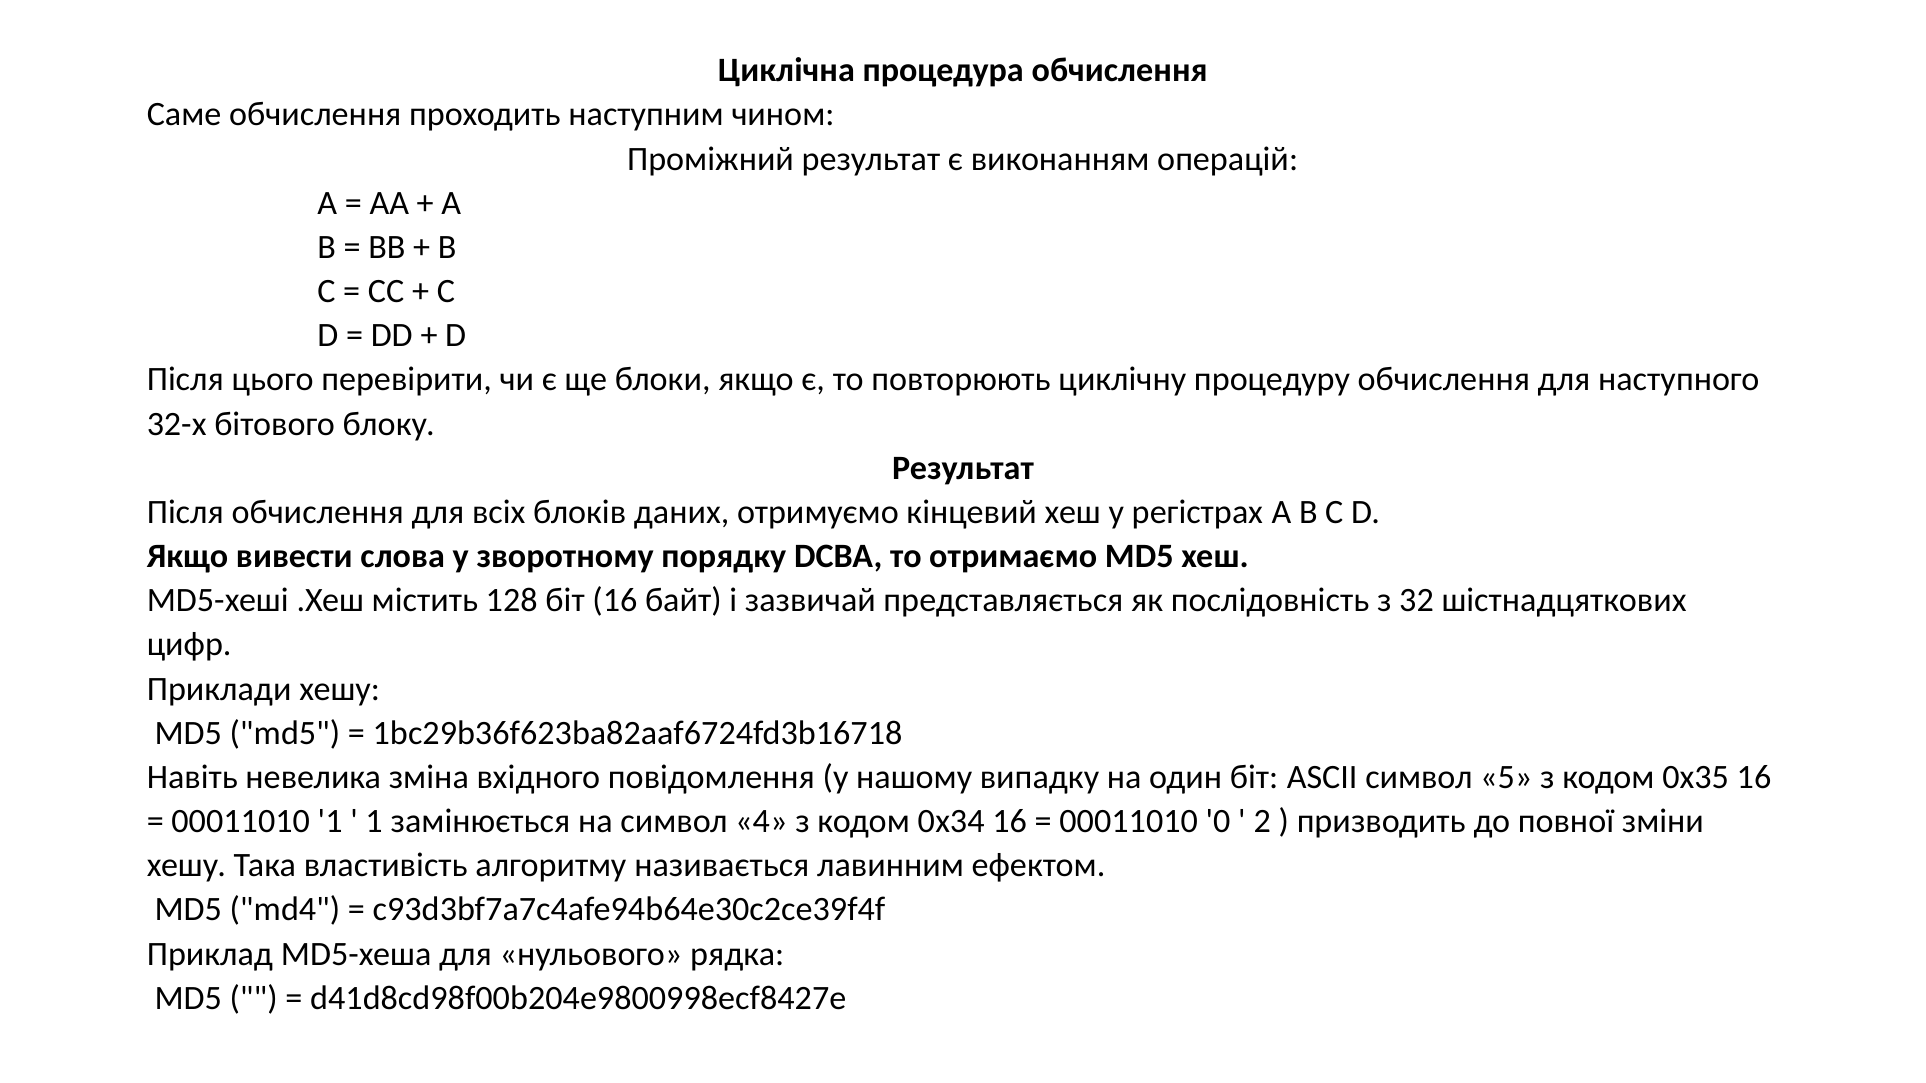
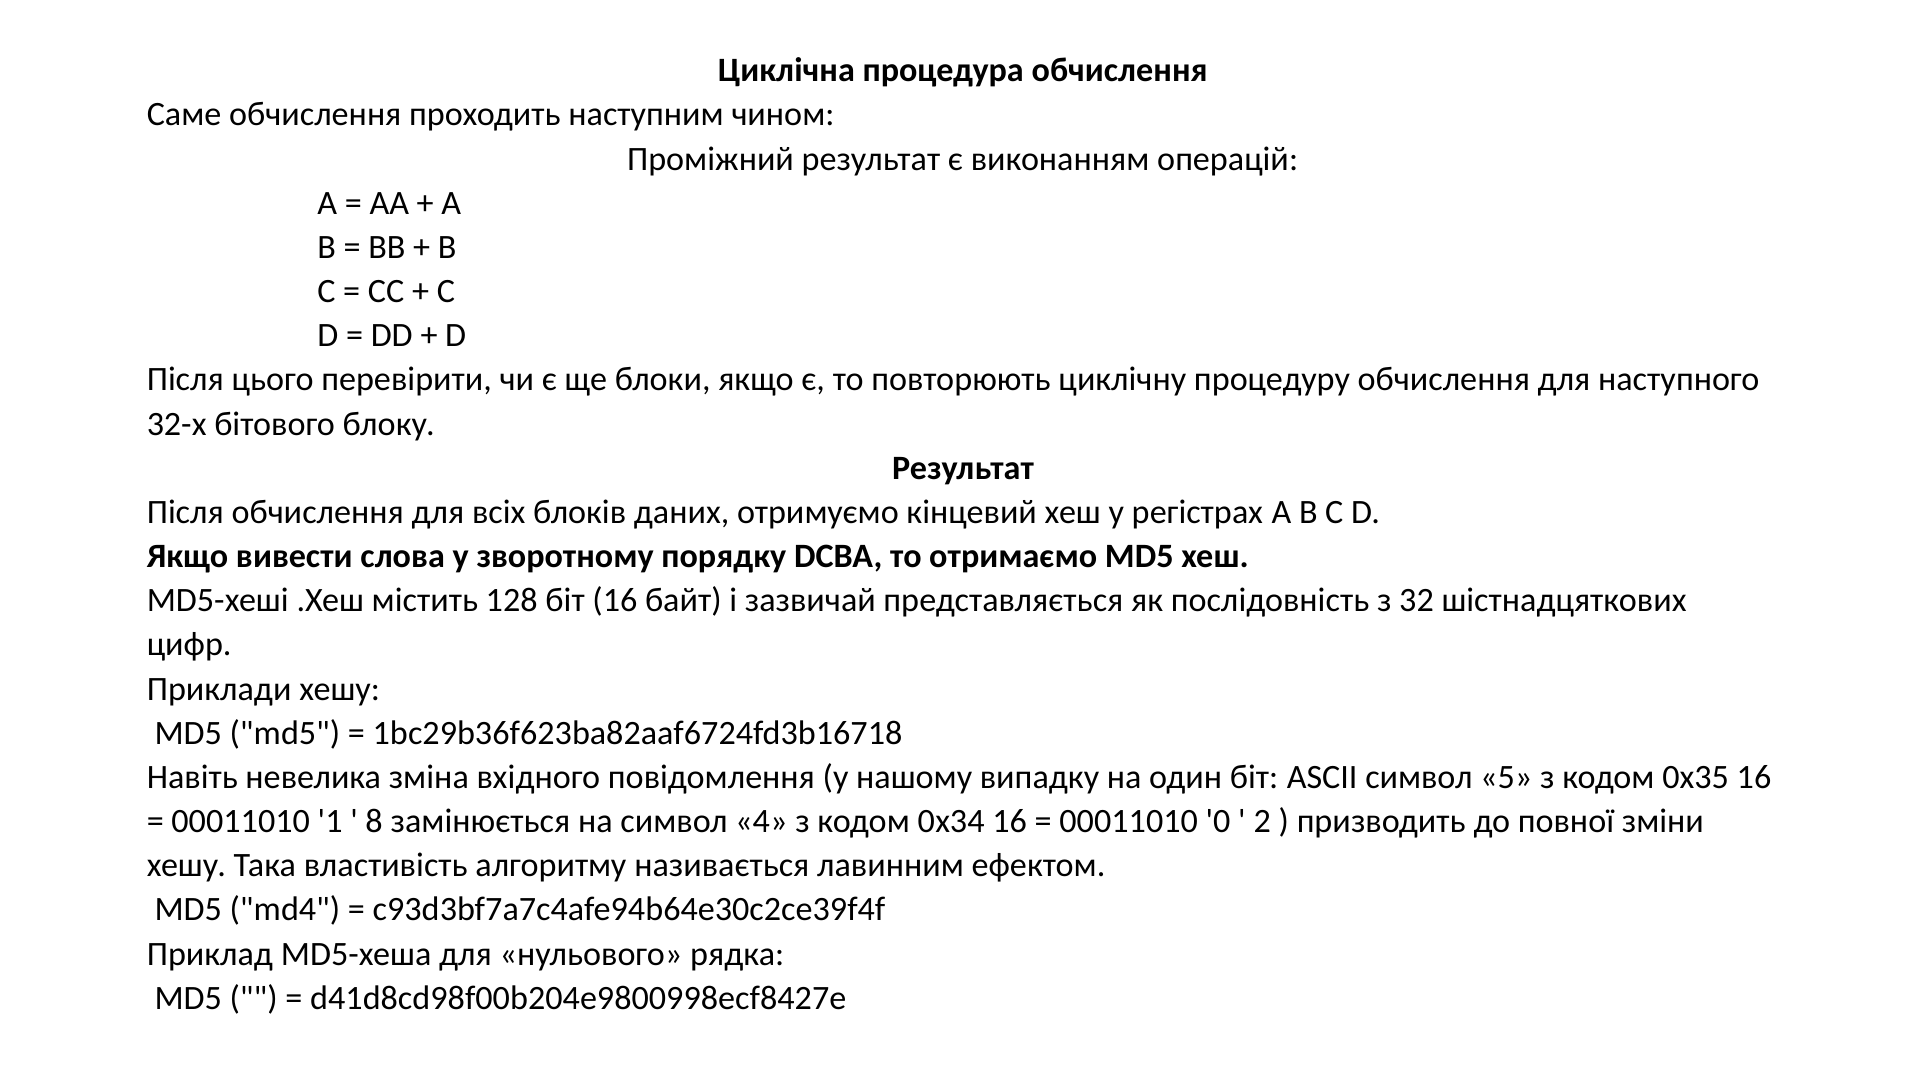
1 at (374, 822): 1 -> 8
